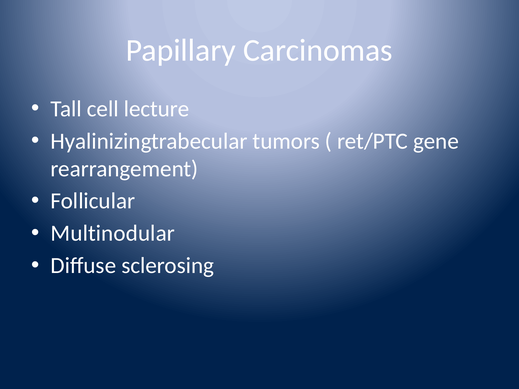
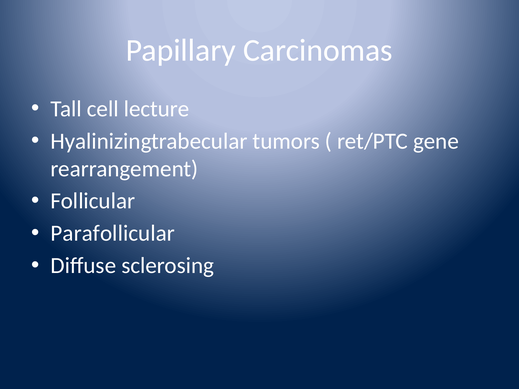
Multinodular: Multinodular -> Parafollicular
